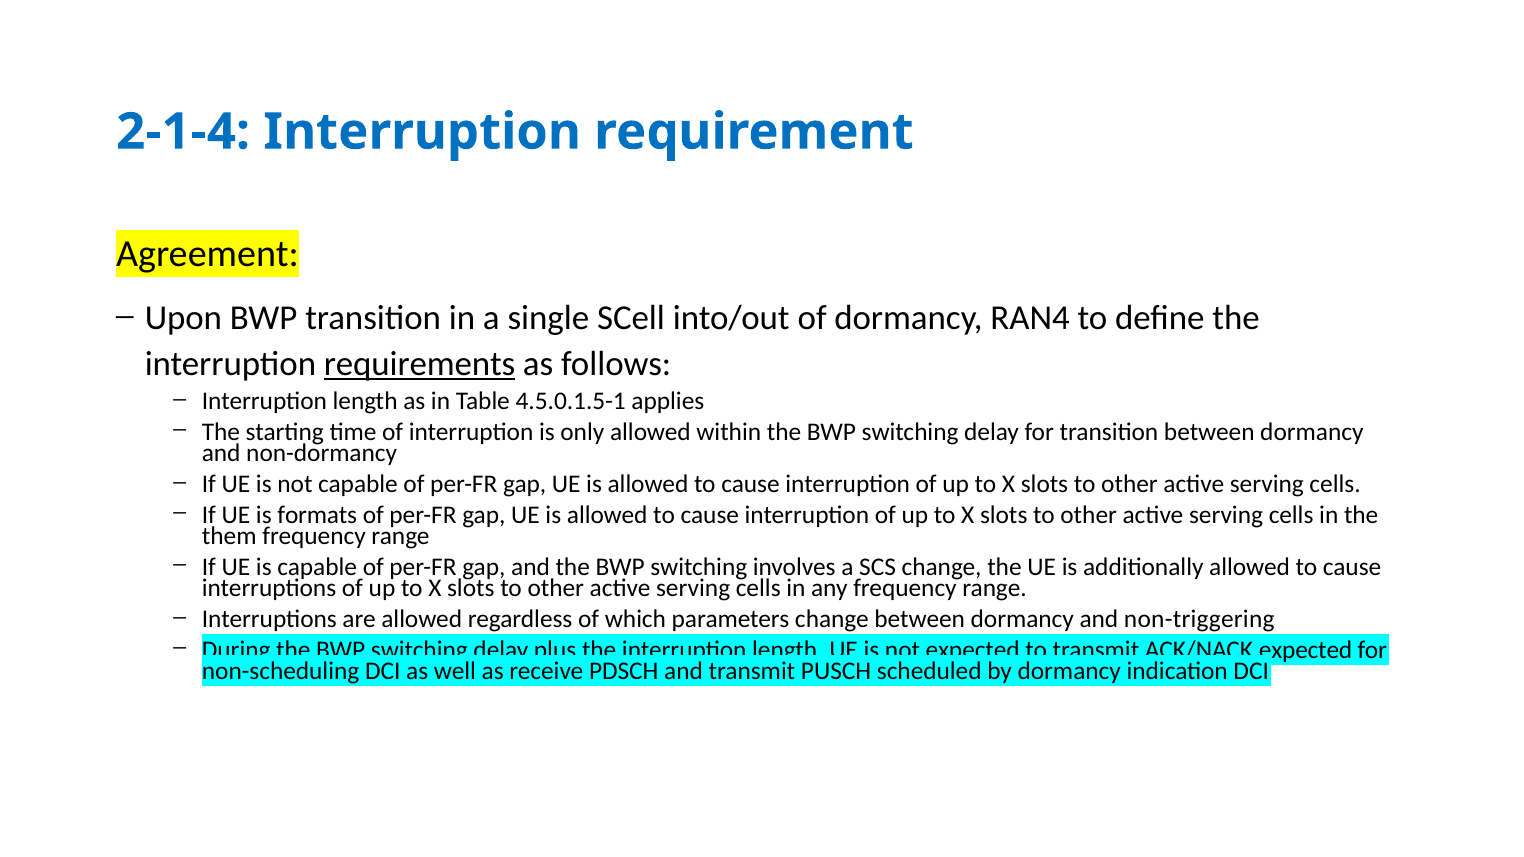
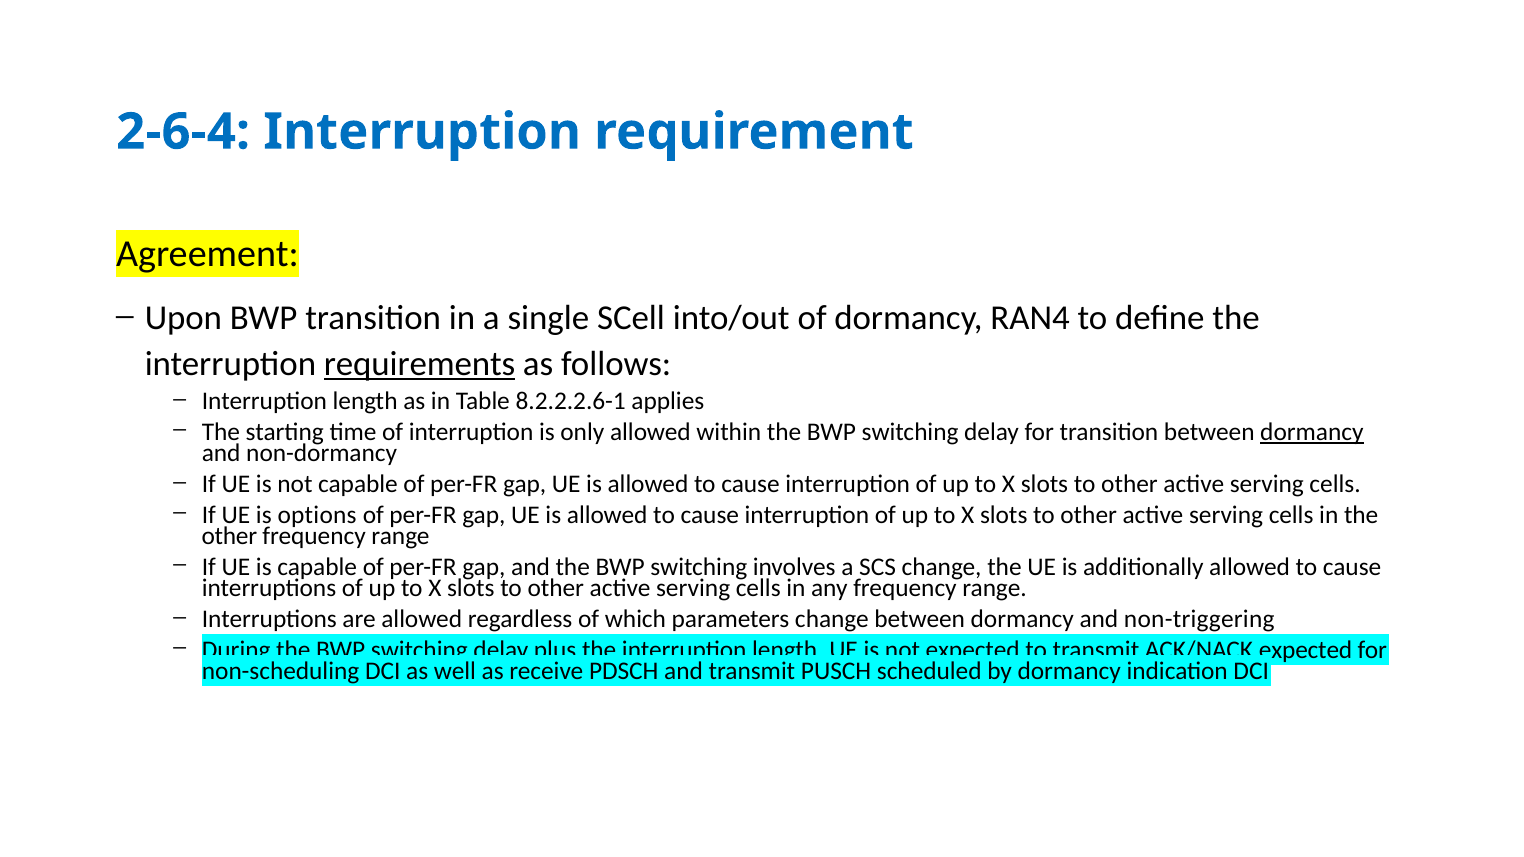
2-1-4: 2-1-4 -> 2-6-4
4.5.0.1.5-1: 4.5.0.1.5-1 -> 8.2.2.2.6-1
dormancy at (1312, 432) underline: none -> present
formats: formats -> options
them at (229, 536): them -> other
